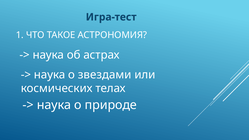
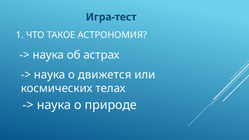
звездами: звездами -> движется
